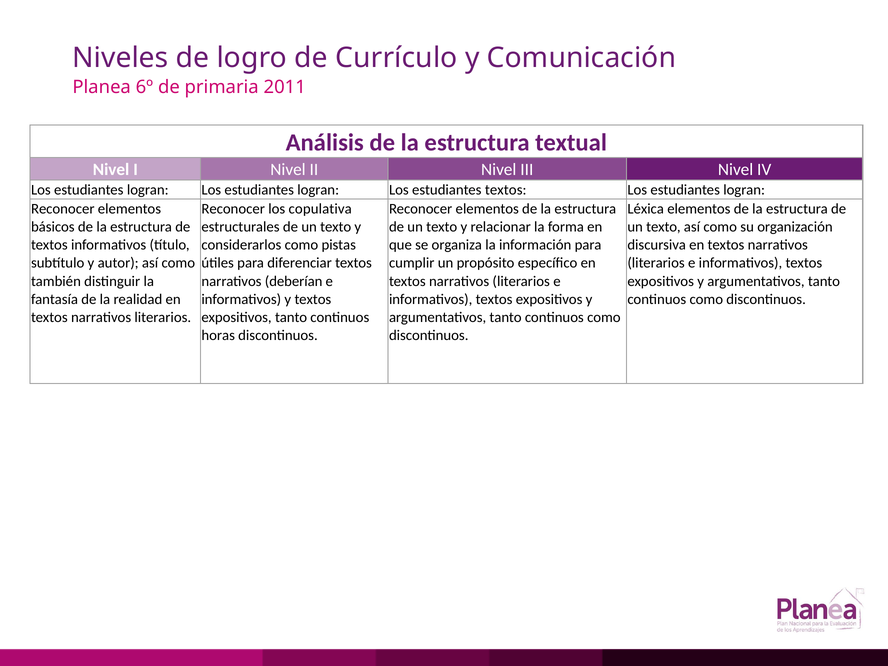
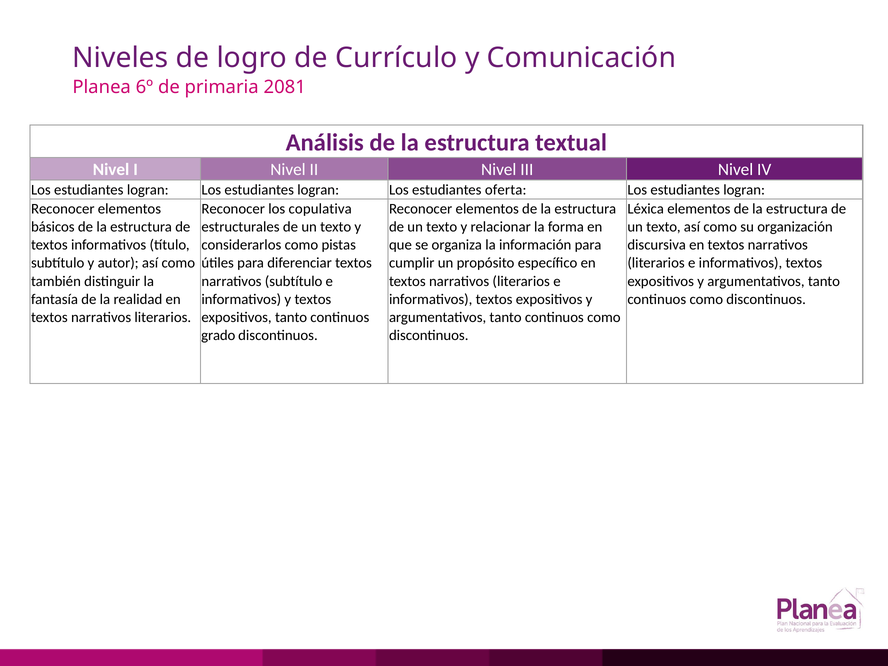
2011: 2011 -> 2081
estudiantes textos: textos -> oferta
narrativos deberían: deberían -> subtítulo
horas: horas -> grado
